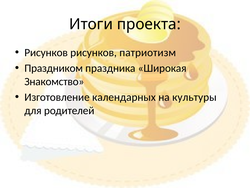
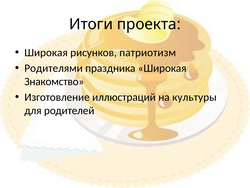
Рисунков at (46, 52): Рисунков -> Широкая
Праздником: Праздником -> Родителями
календарных: календарных -> иллюстраций
